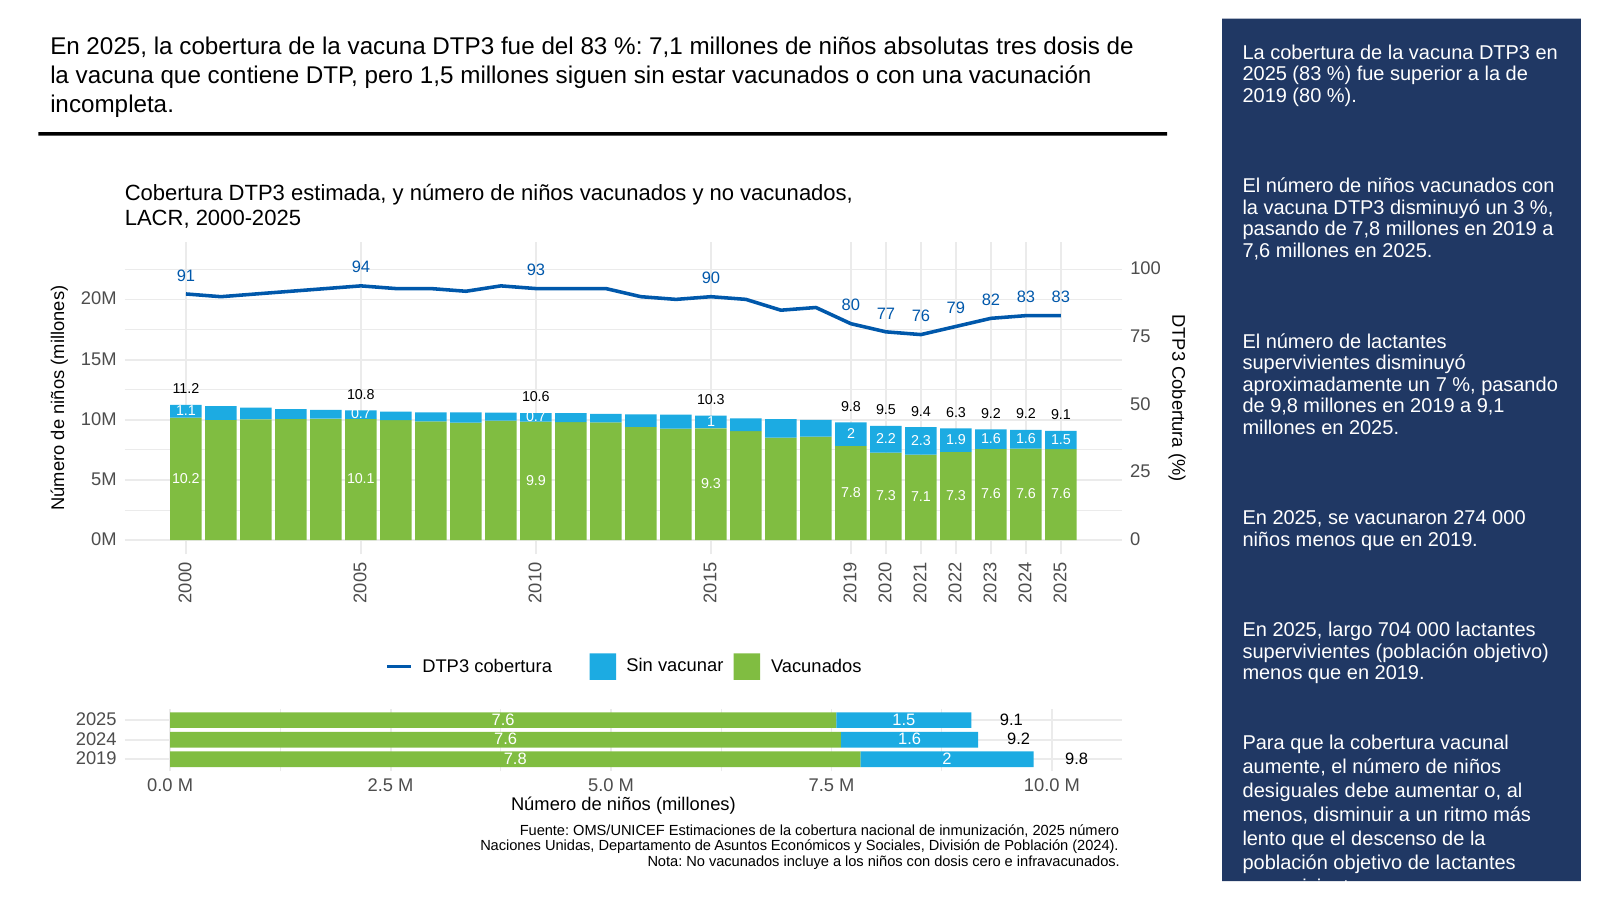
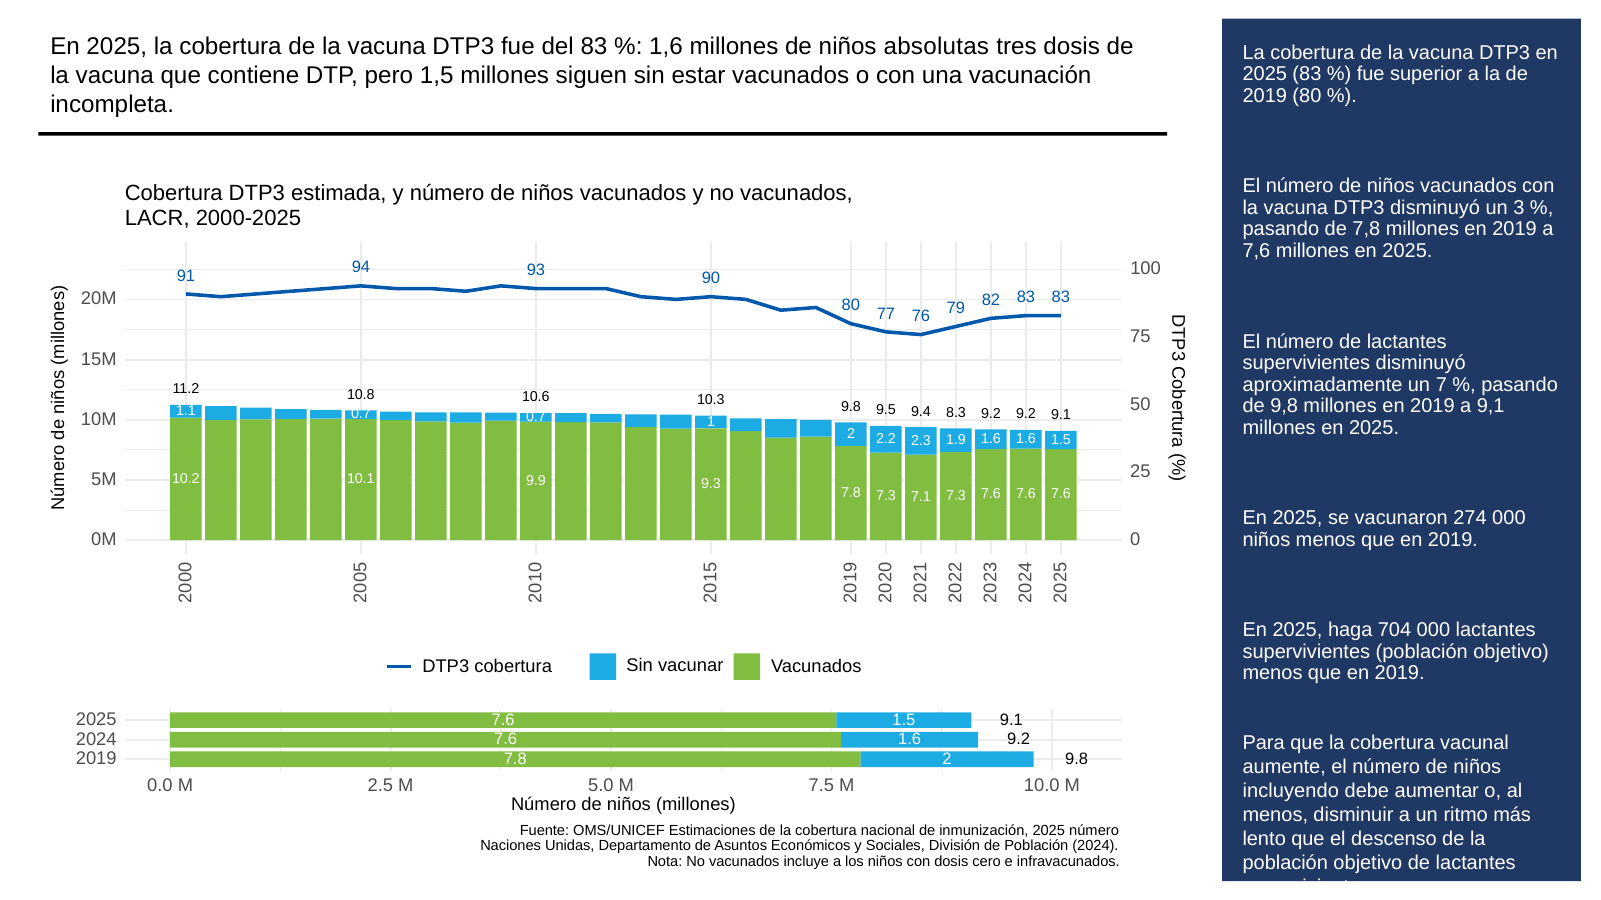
7,1: 7,1 -> 1,6
6.3: 6.3 -> 8.3
largo: largo -> haga
desiguales: desiguales -> incluyendo
